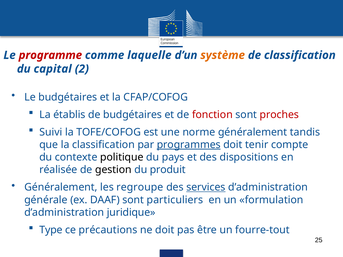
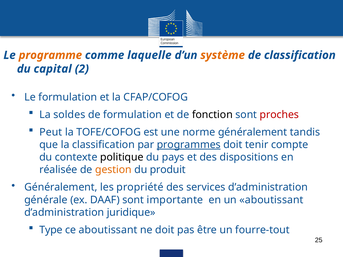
programme colour: red -> orange
Le budgétaires: budgétaires -> formulation
établis: établis -> soldes
de budgétaires: budgétaires -> formulation
fonction colour: red -> black
Suivi: Suivi -> Peut
gestion colour: black -> orange
regroupe: regroupe -> propriété
services underline: present -> none
particuliers: particuliers -> importante
un formulation: formulation -> aboutissant
ce précautions: précautions -> aboutissant
